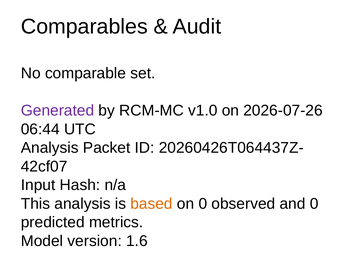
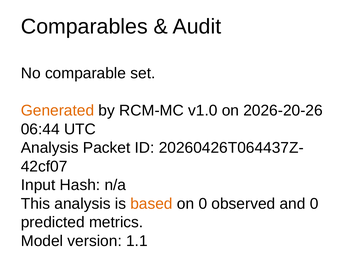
Generated colour: purple -> orange
2026-07-26: 2026-07-26 -> 2026-20-26
1.6: 1.6 -> 1.1
